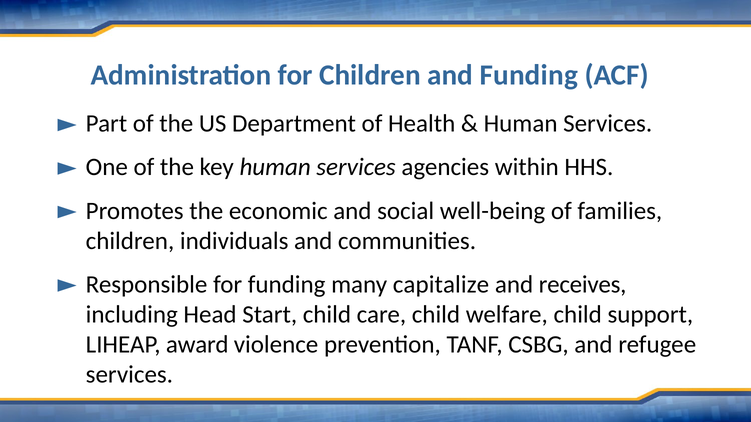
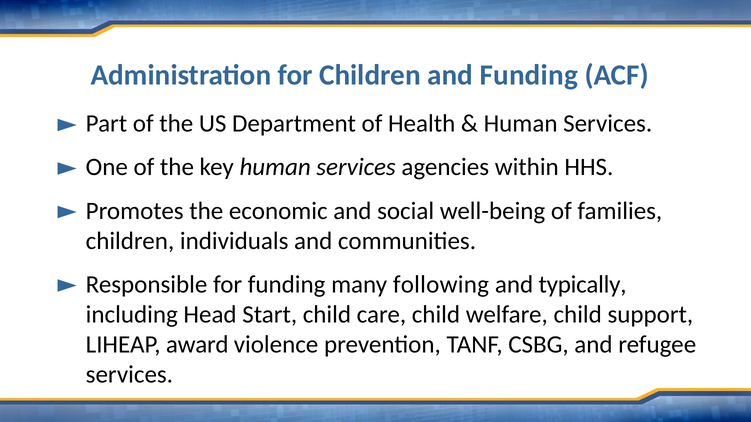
capitalize: capitalize -> following
receives: receives -> typically
